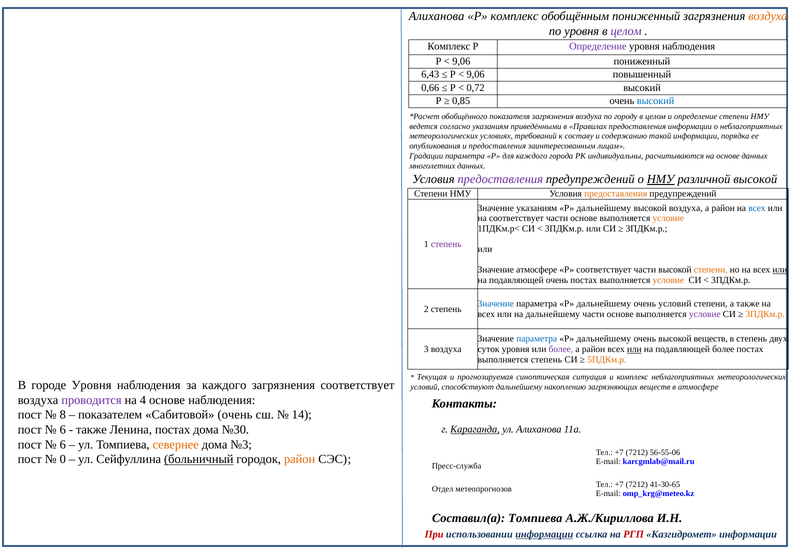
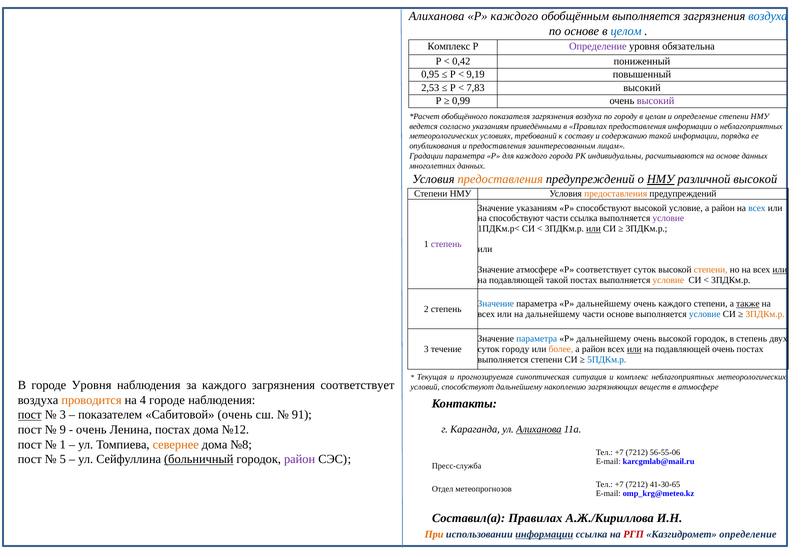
Р комплекс: комплекс -> каждого
обобщённым пониженный: пониженный -> выполняется
воздуха at (768, 16) colour: orange -> blue
по уровня: уровня -> основе
целом at (626, 31) colour: purple -> blue
наблюдения at (689, 46): наблюдения -> обязательна
9,06 at (461, 61): 9,06 -> 0,42
6,43: 6,43 -> 0,95
9,06 at (476, 75): 9,06 -> 9,19
0,66: 0,66 -> 2,53
0,72: 0,72 -> 7,83
0,85: 0,85 -> 0,99
высокий at (656, 101) colour: blue -> purple
предоставления at (500, 179) colour: purple -> orange
дальнейшему at (604, 208): дальнейшему -> способствуют
высокой воздуха: воздуха -> условие
на соответствует: соответствует -> способствуют
основе at (584, 219): основе -> ссылка
условие at (668, 219) colour: orange -> purple
или at (593, 229) underline: none -> present
Р соответствует части: части -> суток
подавляющей очень: очень -> такой
очень условий: условий -> каждого
также at (748, 304) underline: none -> present
условие at (705, 314) colour: purple -> blue
высокой веществ: веществ -> городок
3 воздуха: воздуха -> течение
суток уровня: уровня -> городу
более at (561, 349) colour: purple -> orange
подавляющей более: более -> очень
выполняется степень: степень -> степени
5ПДКм.р colour: orange -> blue
проводится colour: purple -> orange
4 основе: основе -> городе
пост at (30, 415) underline: none -> present
8 at (63, 415): 8 -> 3
14: 14 -> 91
6 at (63, 430): 6 -> 9
также at (91, 430): также -> очень
№30: №30 -> №12
Караганда underline: present -> none
Алиханова at (539, 430) underline: none -> present
6 at (63, 445): 6 -> 1
№3: №3 -> №8
0: 0 -> 5
район at (300, 460) colour: orange -> purple
Составил(а Томпиева: Томпиева -> Правилах
При colour: red -> orange
Казгидромет информации: информации -> определение
